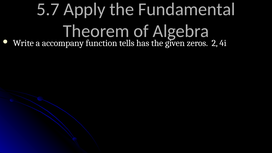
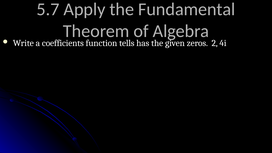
accompany: accompany -> coefficients
